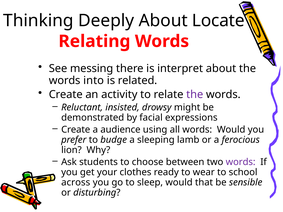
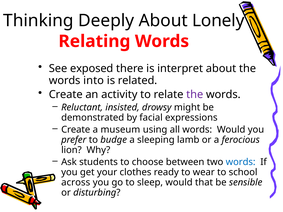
Locate: Locate -> Lonely
messing: messing -> exposed
audience: audience -> museum
words at (241, 162) colour: purple -> blue
